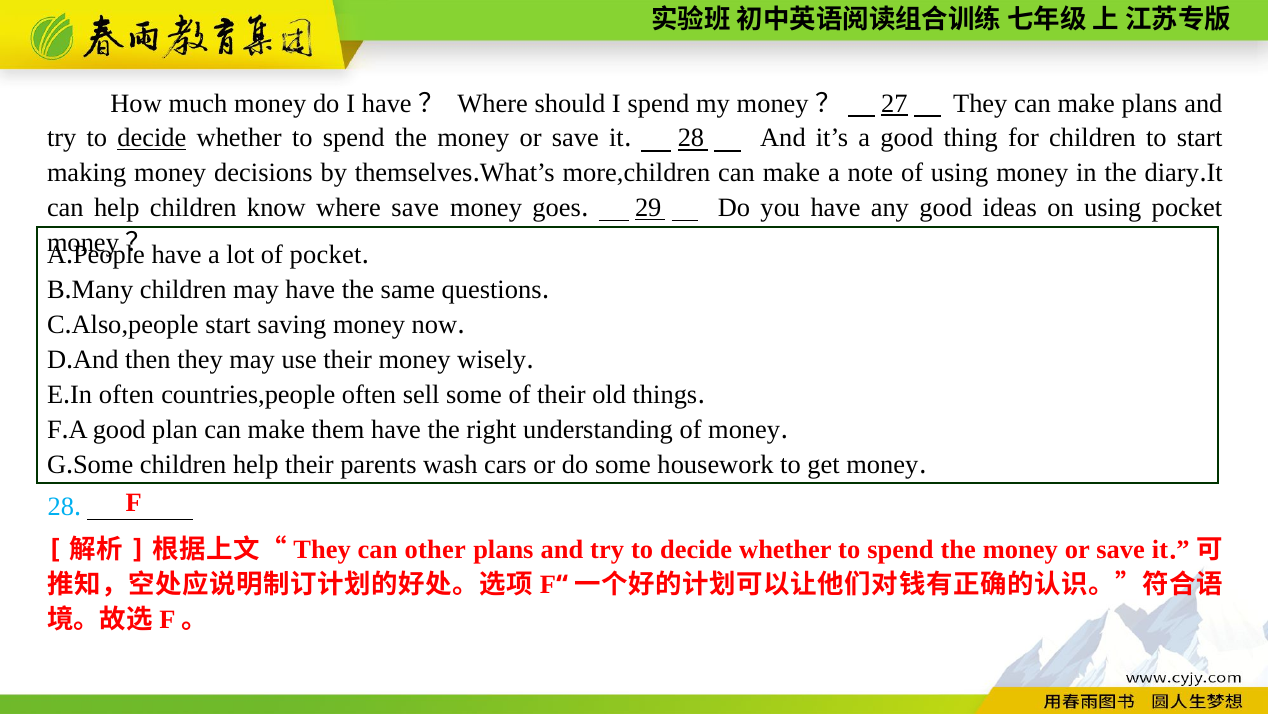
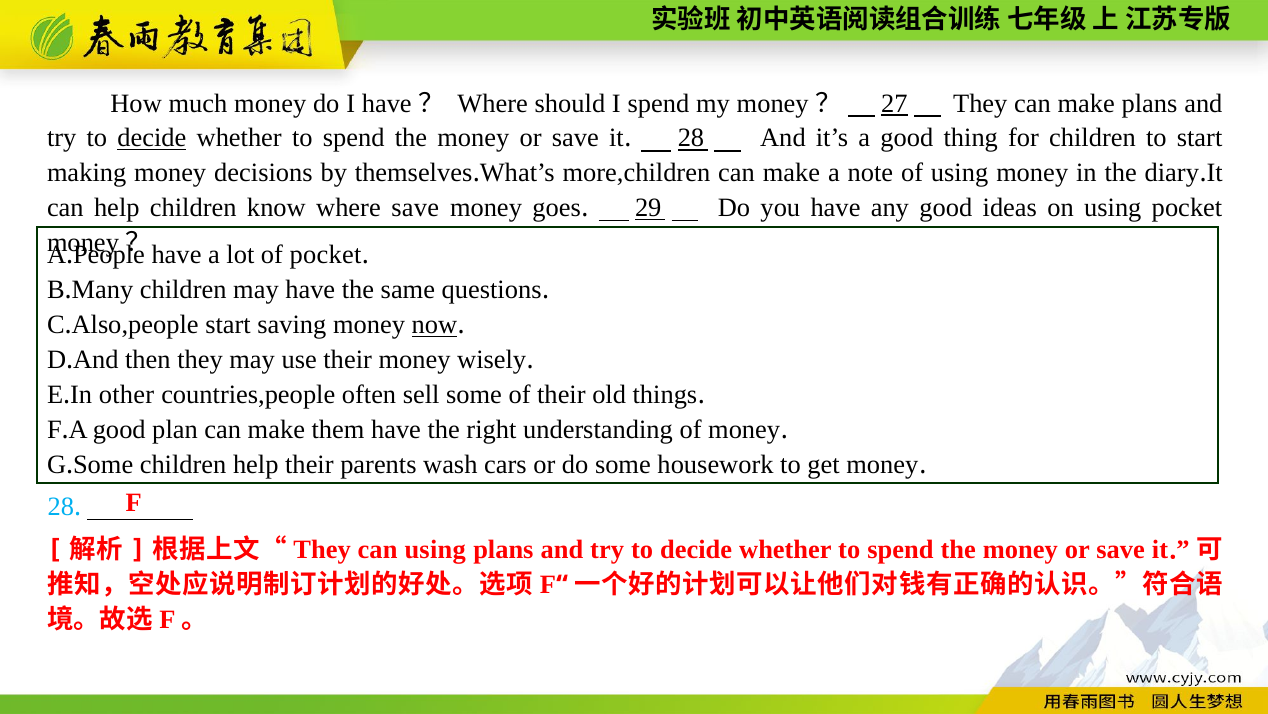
now underline: none -> present
In often: often -> other
can other: other -> using
